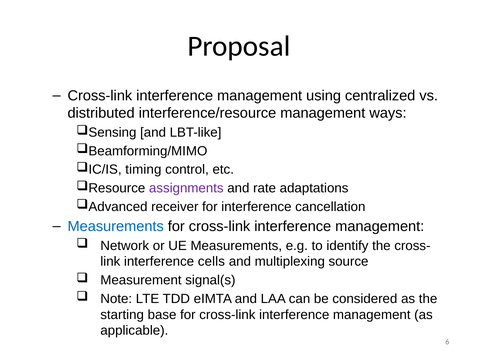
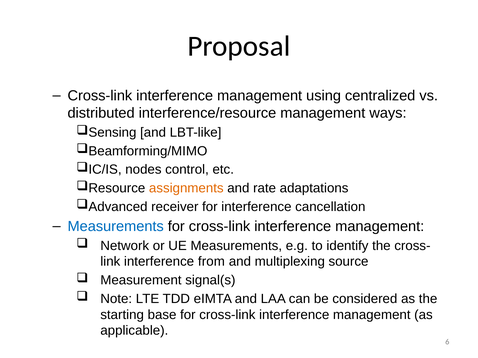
timing: timing -> nodes
assignments colour: purple -> orange
cells: cells -> from
